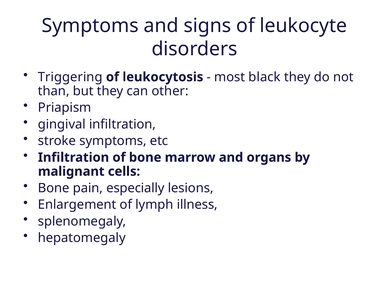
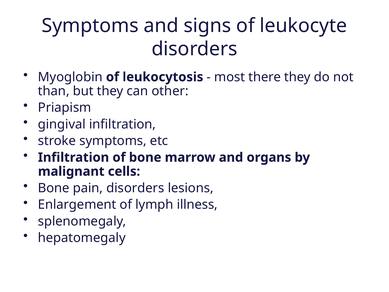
Triggering: Triggering -> Myoglobin
black: black -> there
pain especially: especially -> disorders
